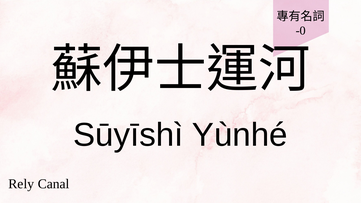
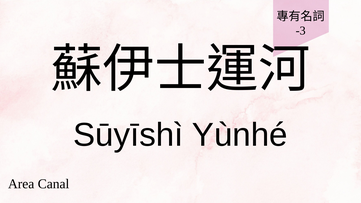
-0: -0 -> -3
Rely: Rely -> Area
